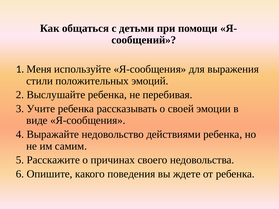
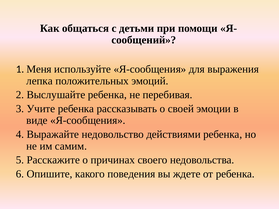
стили: стили -> лепка
